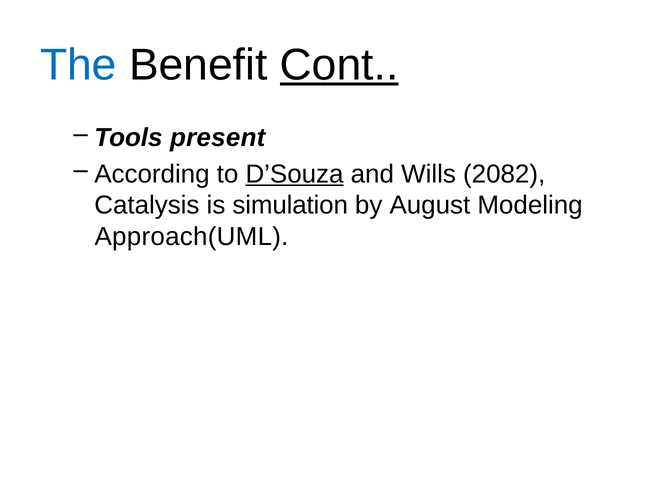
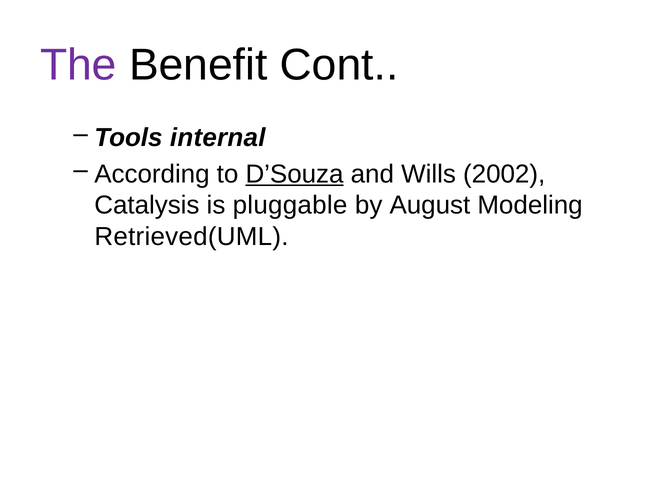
The colour: blue -> purple
Cont underline: present -> none
present: present -> internal
2082: 2082 -> 2002
simulation: simulation -> pluggable
Approach(UML: Approach(UML -> Retrieved(UML
